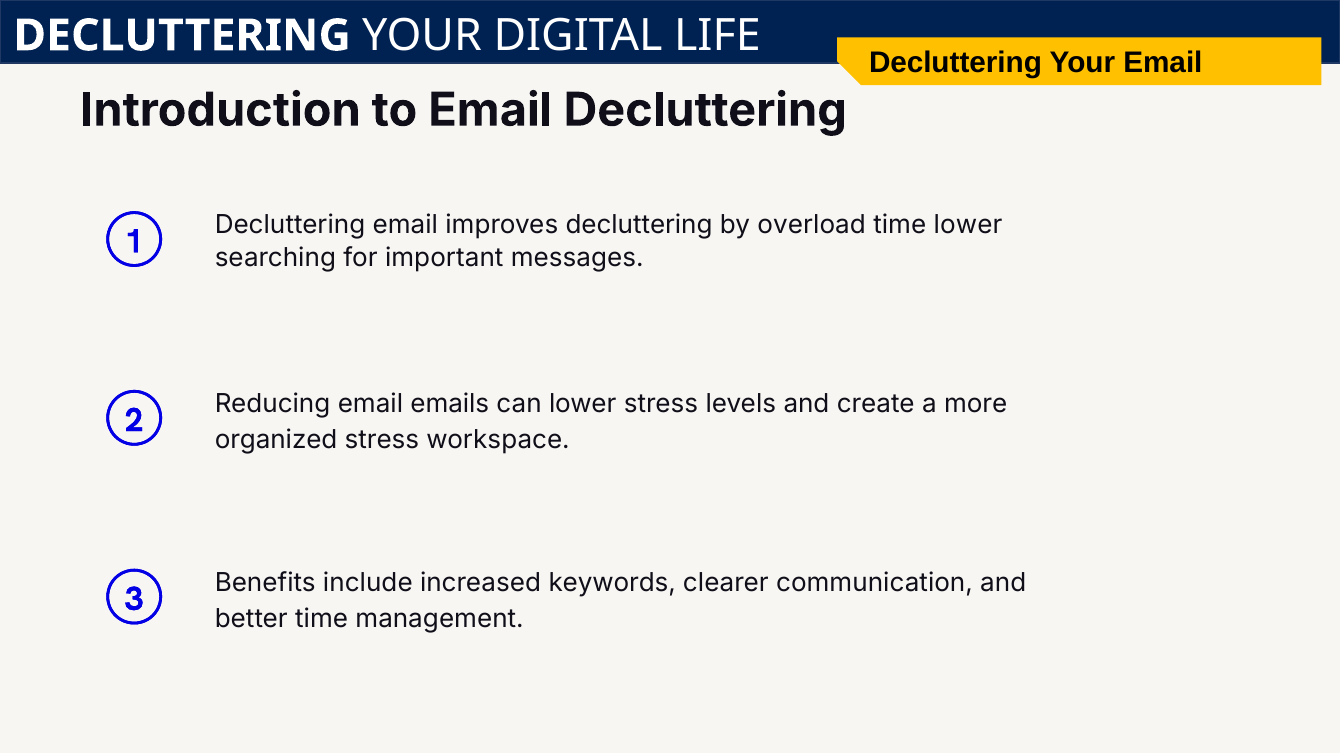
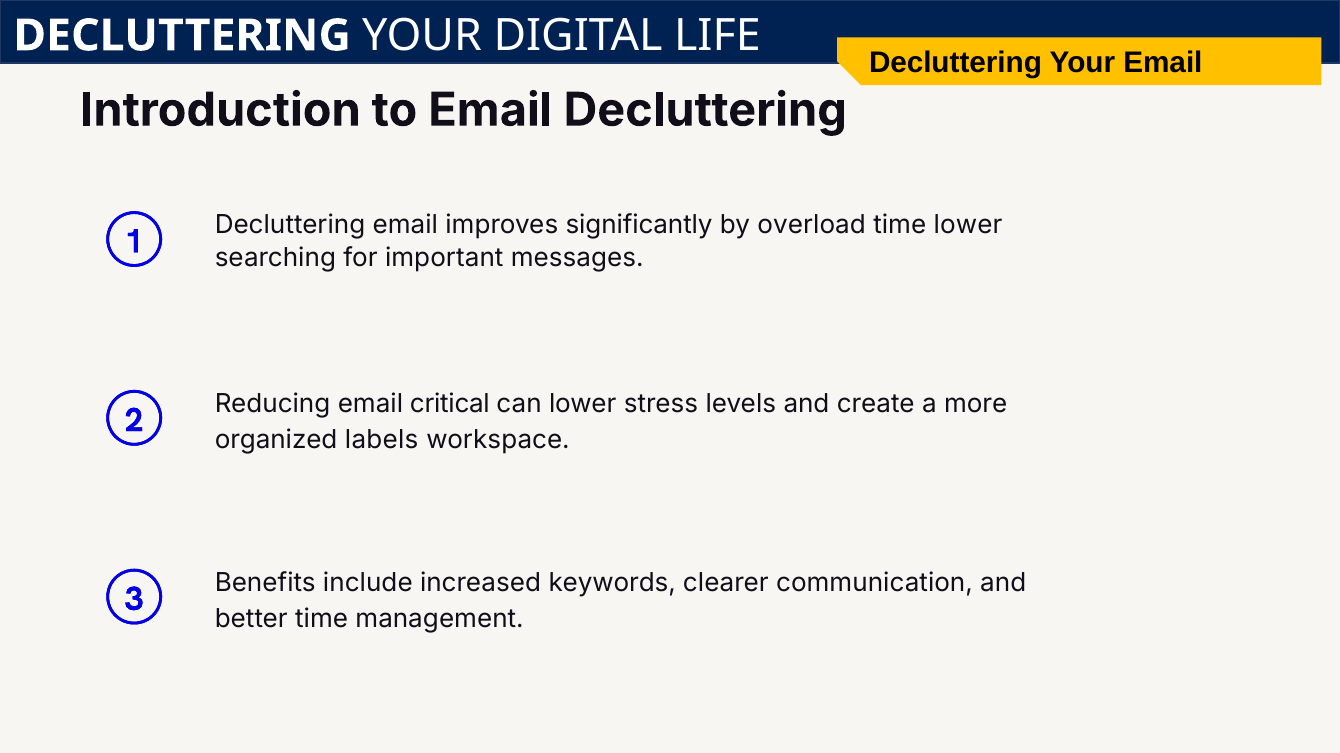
improves decluttering: decluttering -> significantly
emails: emails -> critical
organized stress: stress -> labels
